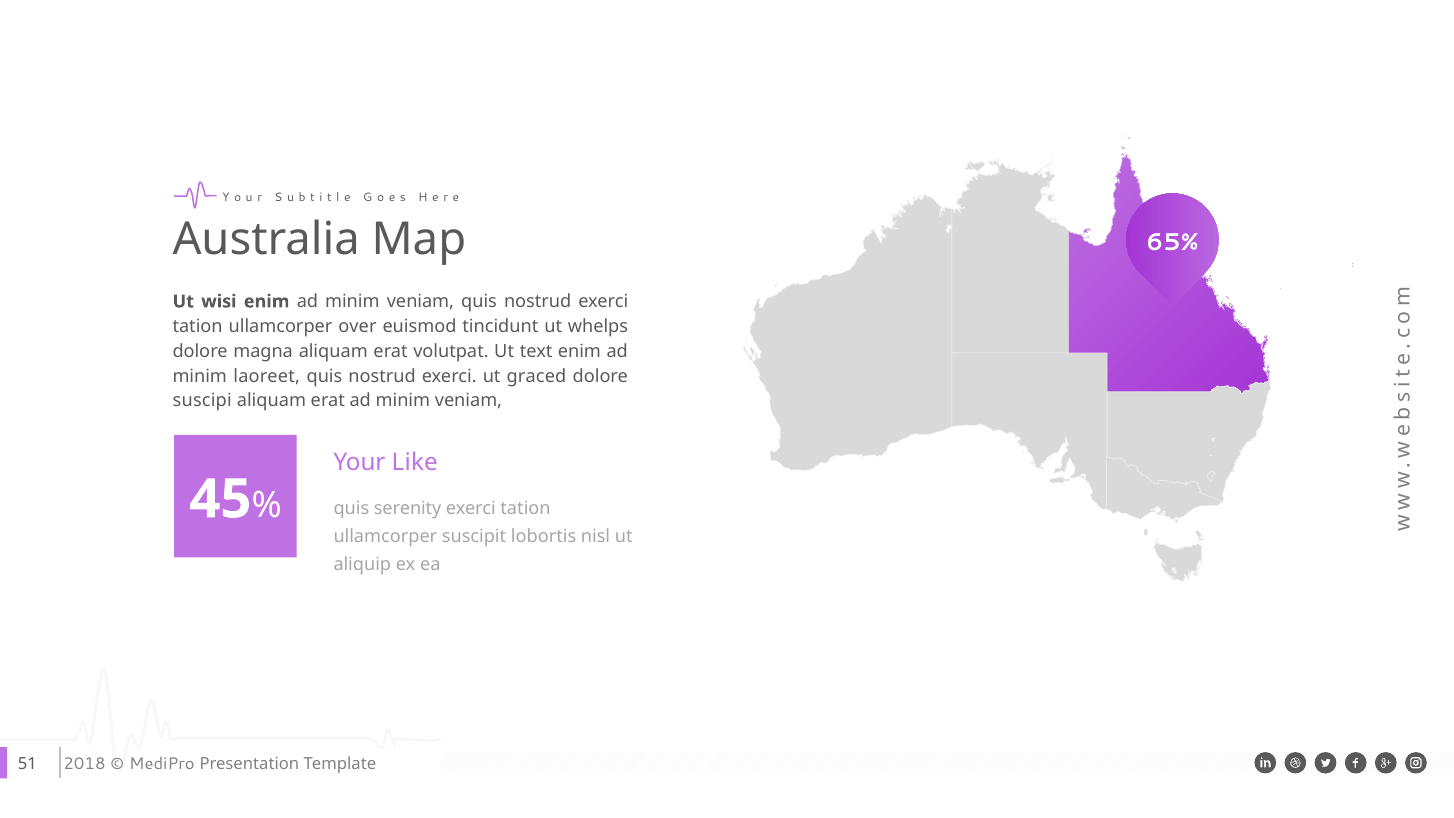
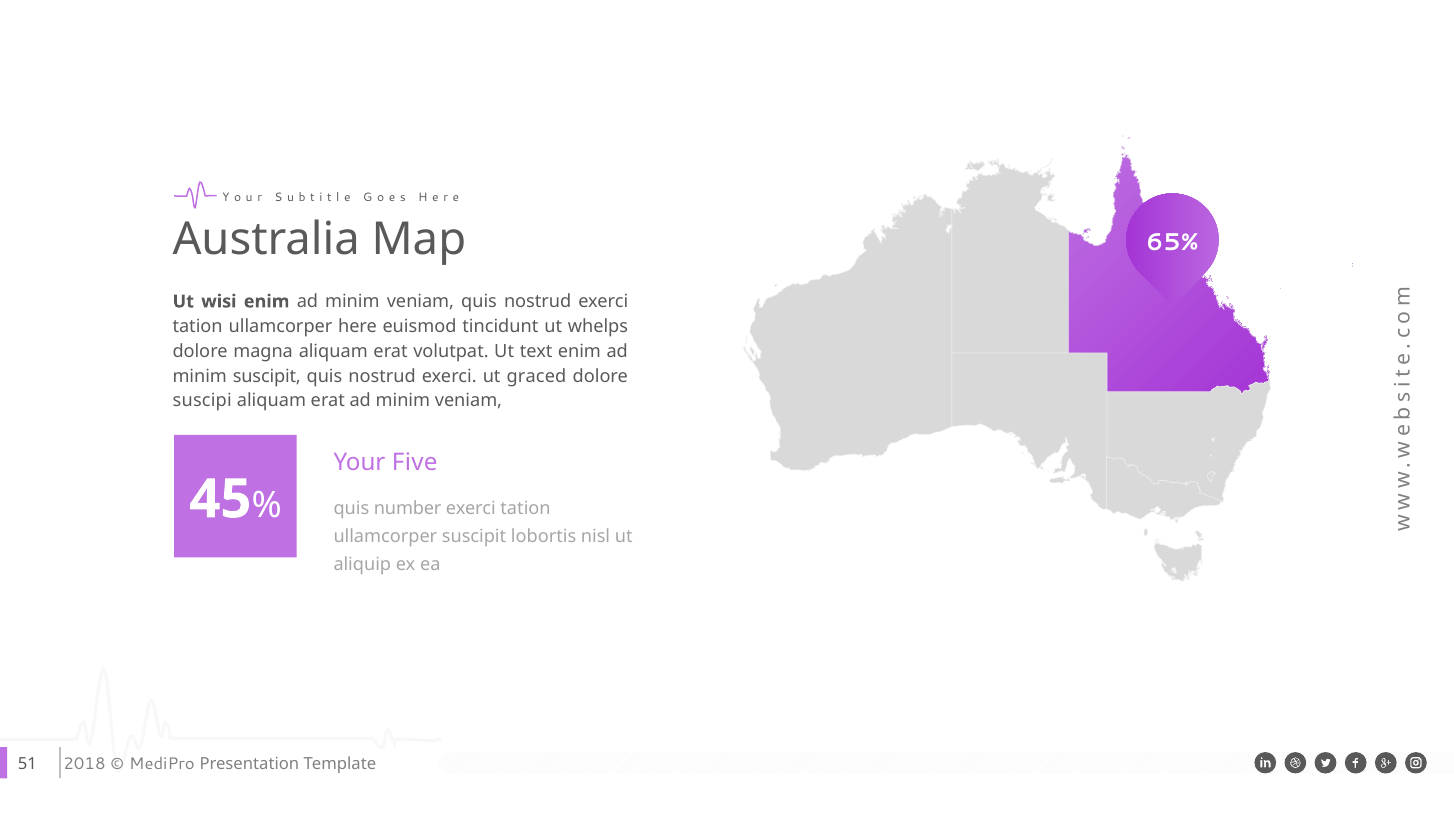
over: over -> here
minim laoreet: laoreet -> suscipit
Like: Like -> Five
serenity: serenity -> number
